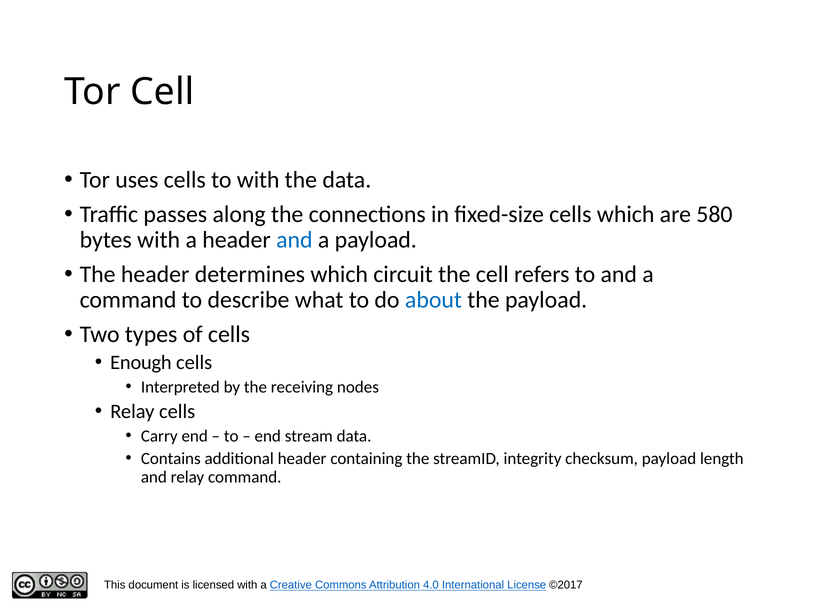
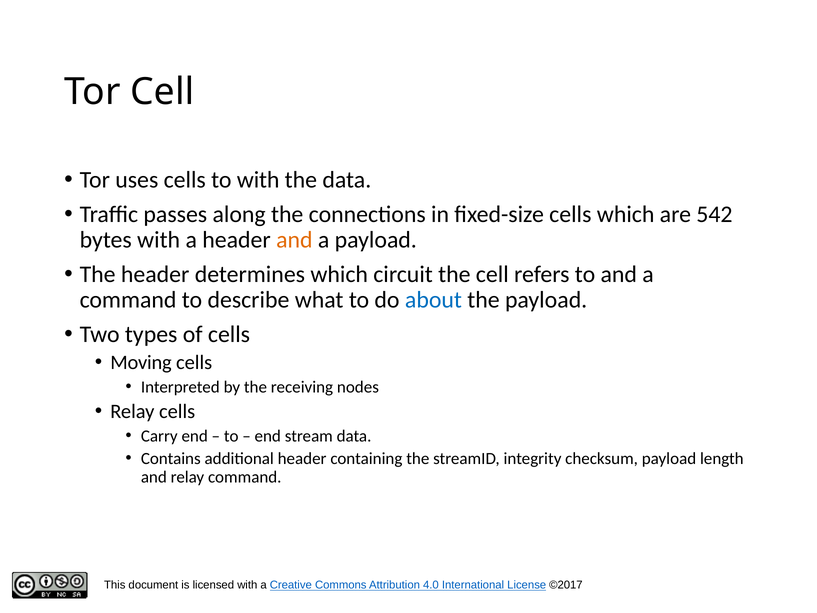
580: 580 -> 542
and at (294, 240) colour: blue -> orange
Enough: Enough -> Moving
